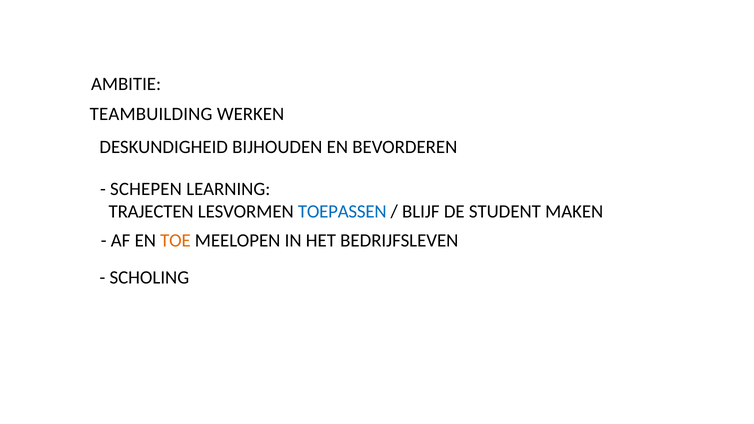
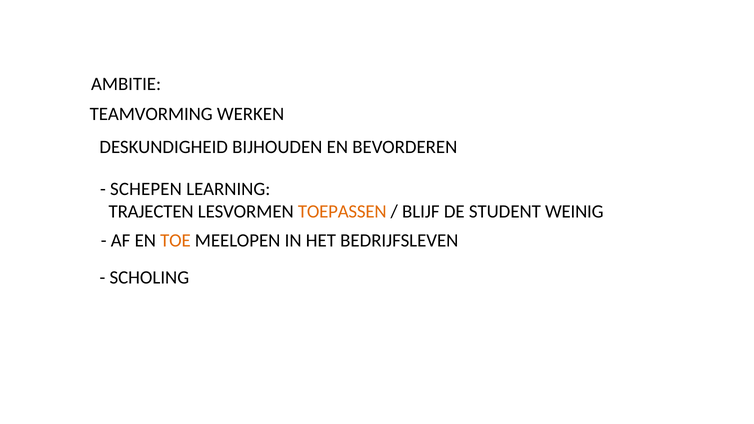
TEAMBUILDING: TEAMBUILDING -> TEAMVORMING
TOEPASSEN colour: blue -> orange
MAKEN: MAKEN -> WEINIG
